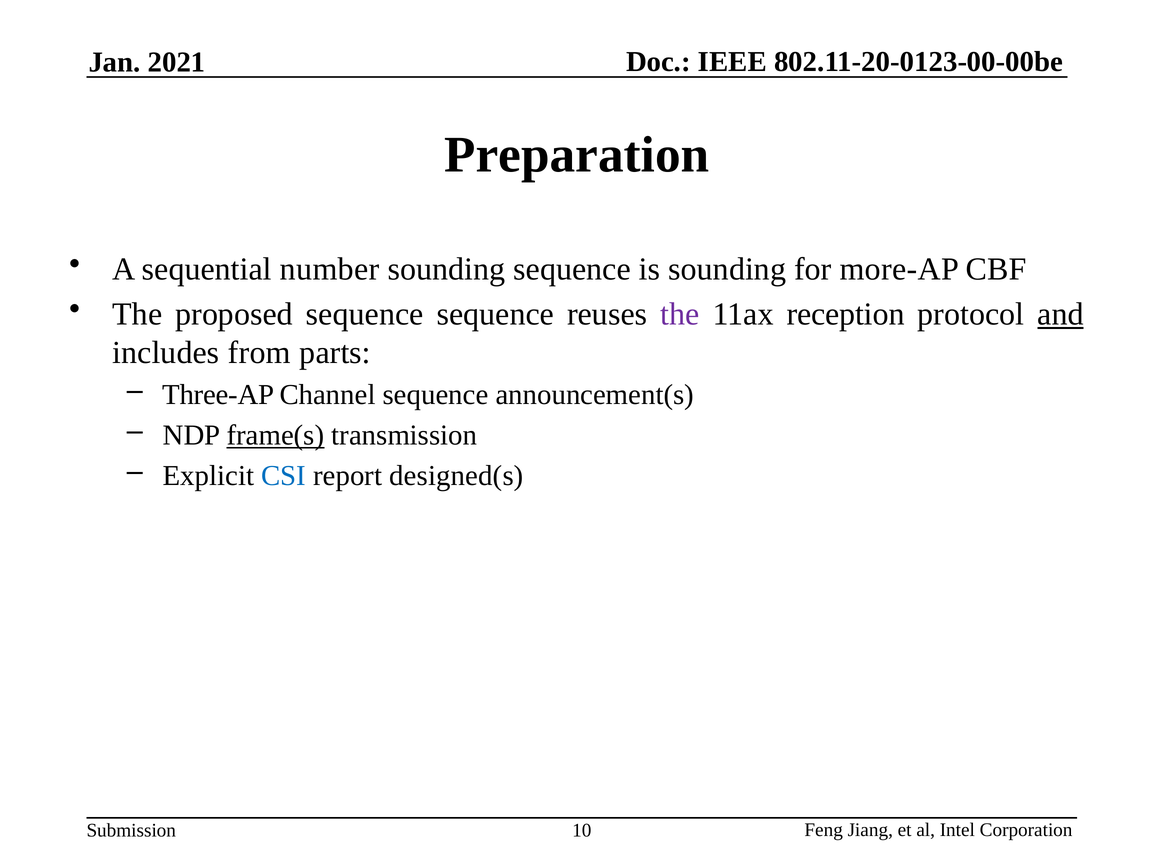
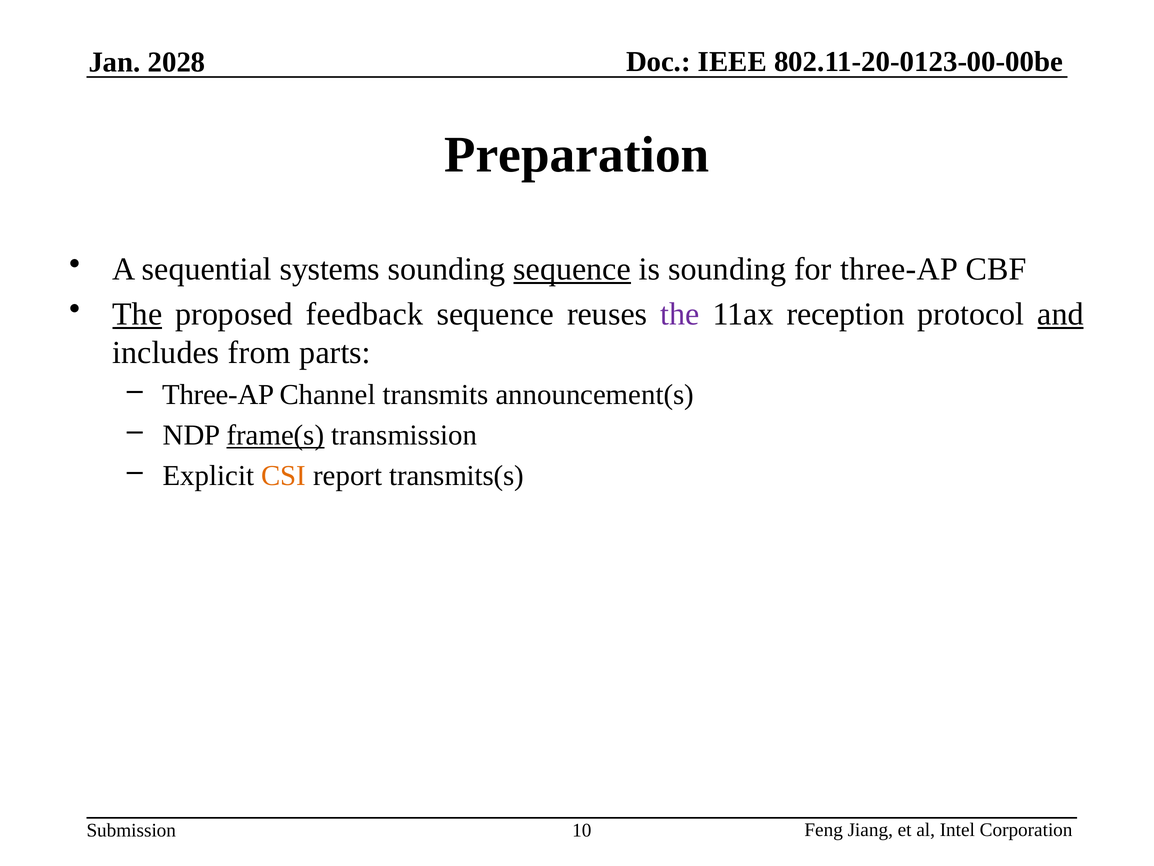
2021: 2021 -> 2028
number: number -> systems
sequence at (572, 269) underline: none -> present
for more-AP: more-AP -> three-AP
The at (137, 314) underline: none -> present
proposed sequence: sequence -> feedback
Channel sequence: sequence -> transmits
CSI colour: blue -> orange
designed(s: designed(s -> transmits(s
